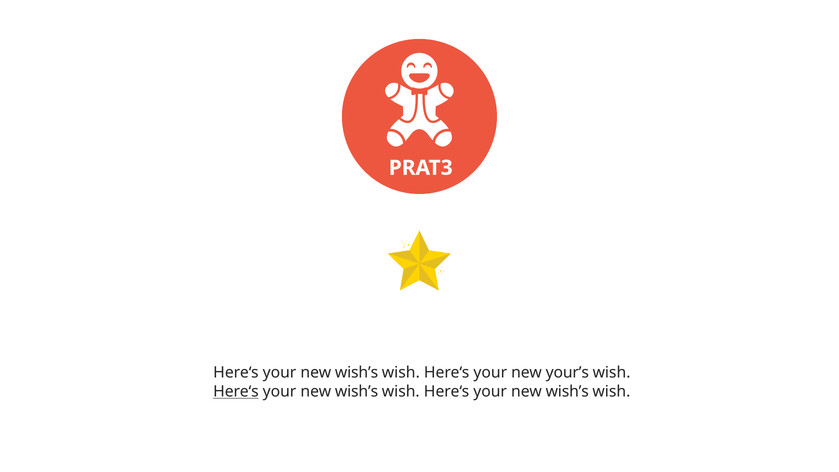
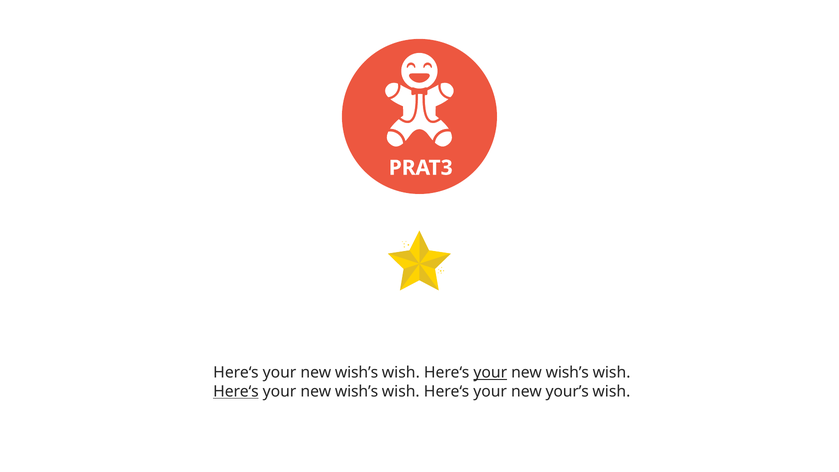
your at (490, 373) underline: none -> present
your’s at (567, 373): your’s -> wish’s
wish’s at (567, 391): wish’s -> your’s
